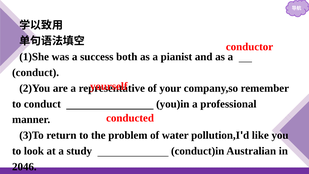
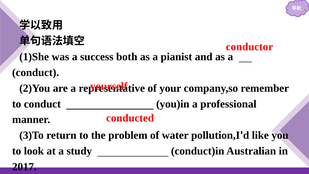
2046: 2046 -> 2017
